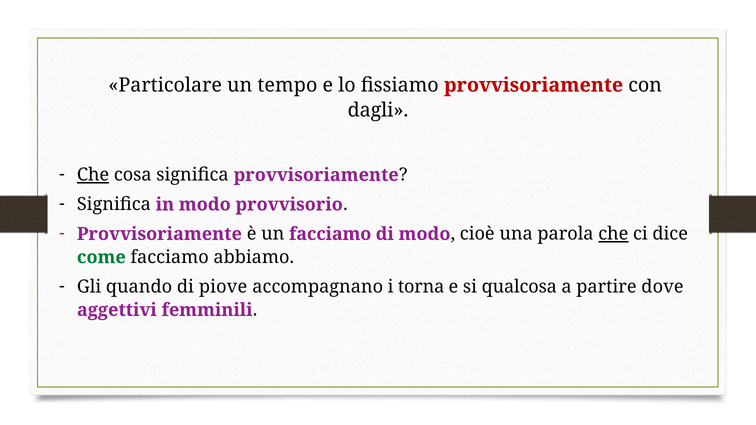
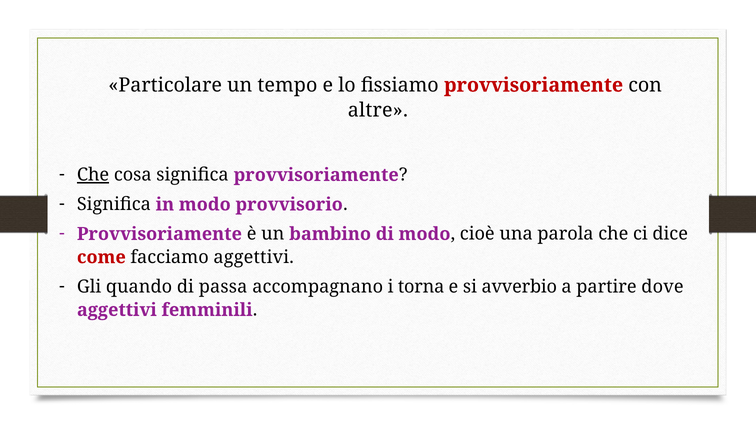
dagli: dagli -> altre
un facciamo: facciamo -> bambino
che at (613, 234) underline: present -> none
come colour: green -> red
facciamo abbiamo: abbiamo -> aggettivi
piove: piove -> passa
qualcosa: qualcosa -> avverbio
